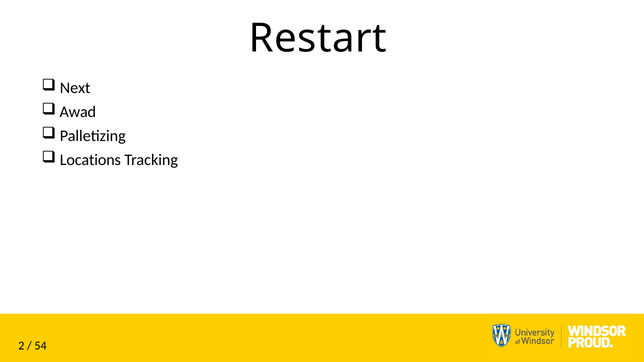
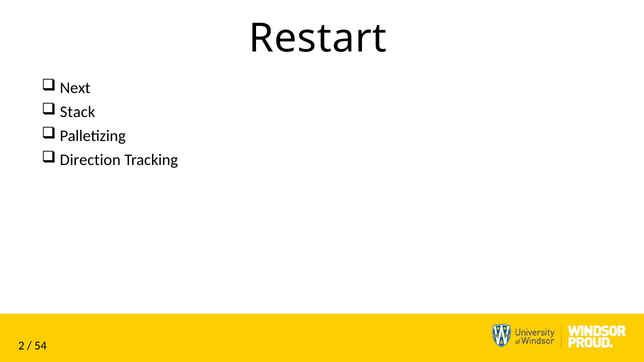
Awad: Awad -> Stack
Locations: Locations -> Direction
